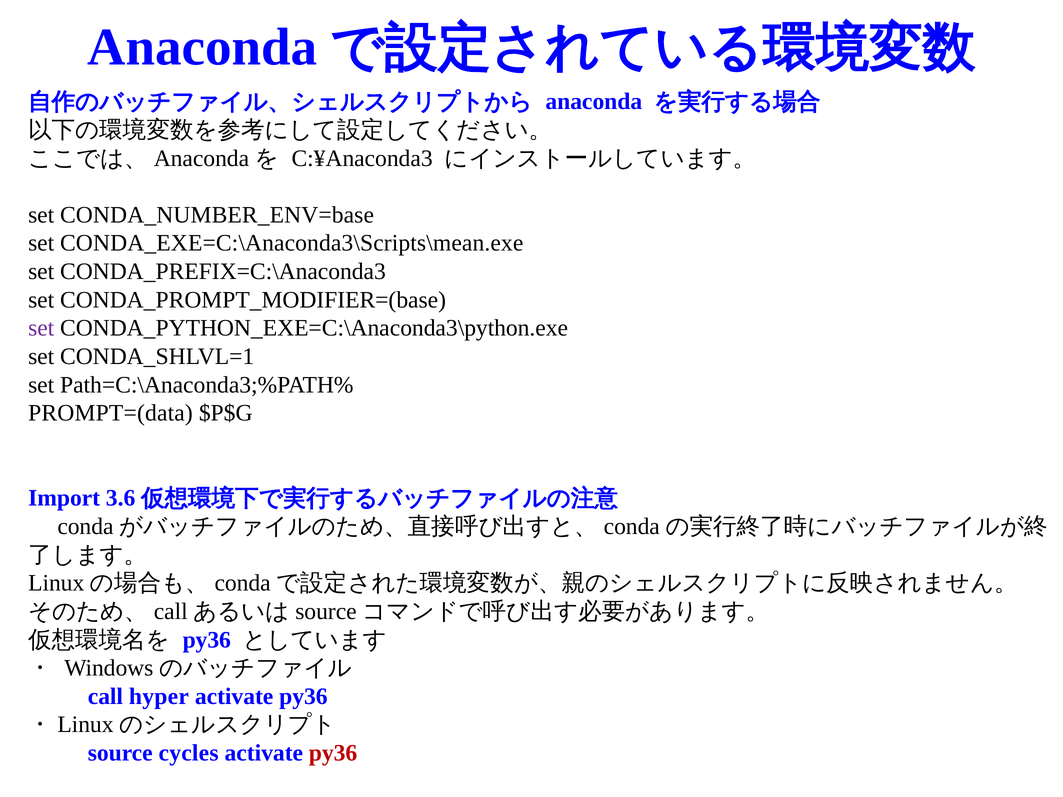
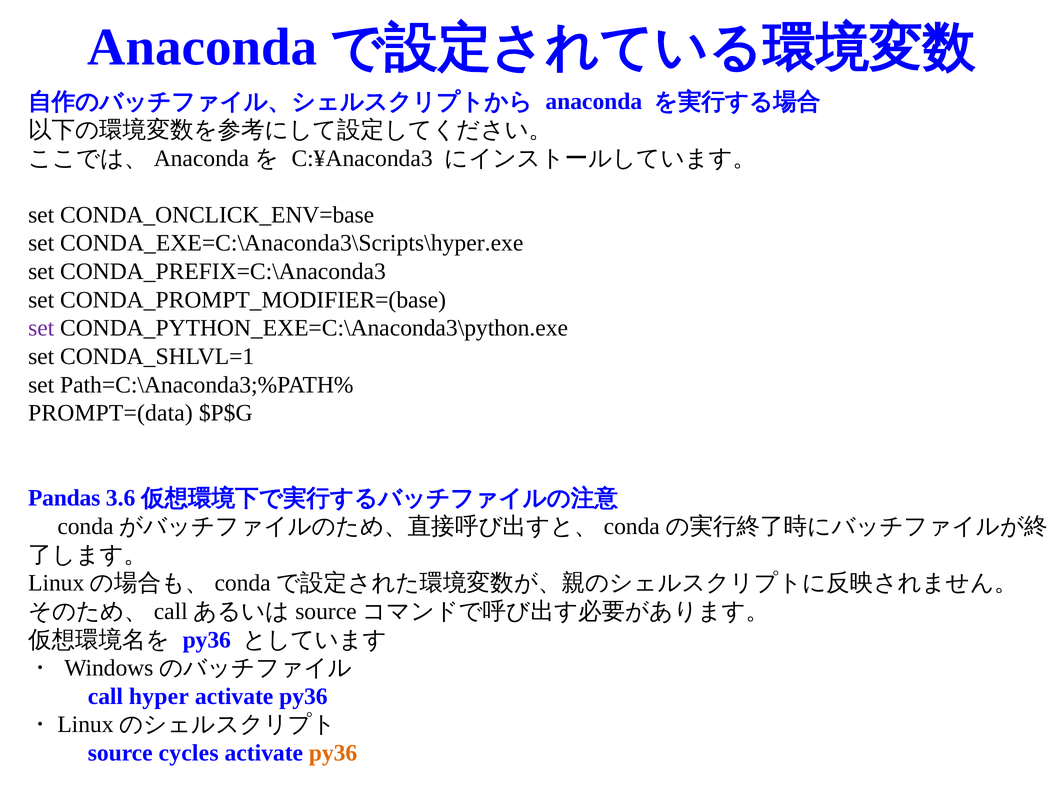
CONDA_NUMBER_ENV=base: CONDA_NUMBER_ENV=base -> CONDA_ONCLICK_ENV=base
CONDA_EXE=C:\Anaconda3\Scripts\mean.exe: CONDA_EXE=C:\Anaconda3\Scripts\mean.exe -> CONDA_EXE=C:\Anaconda3\Scripts\hyper.exe
Import: Import -> Pandas
py36 at (333, 753) colour: red -> orange
